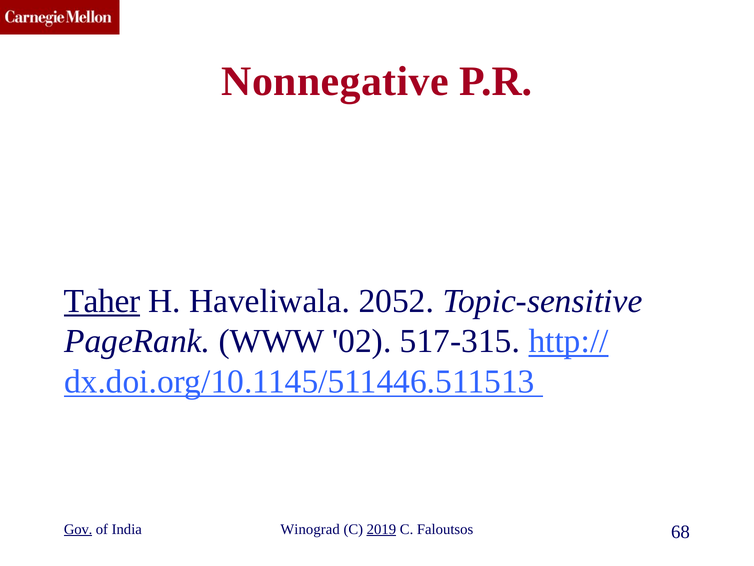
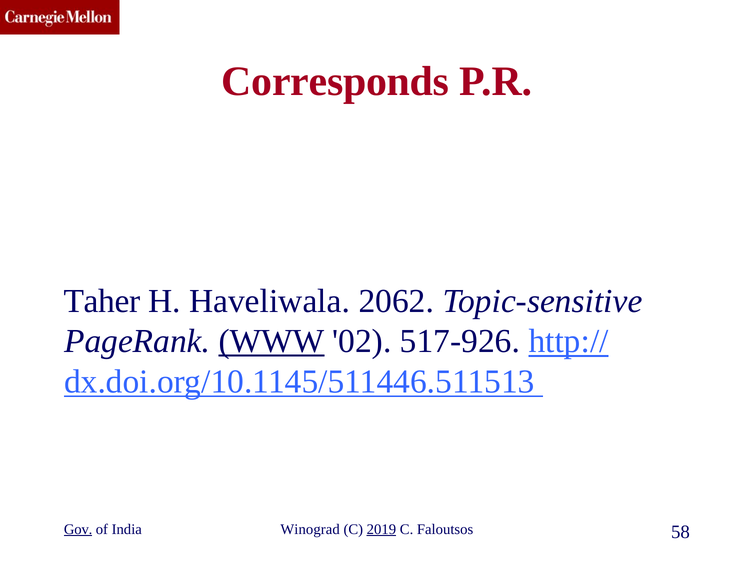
Nonnegative: Nonnegative -> Corresponds
Taher underline: present -> none
2052: 2052 -> 2062
WWW underline: none -> present
517-315: 517-315 -> 517-926
68: 68 -> 58
